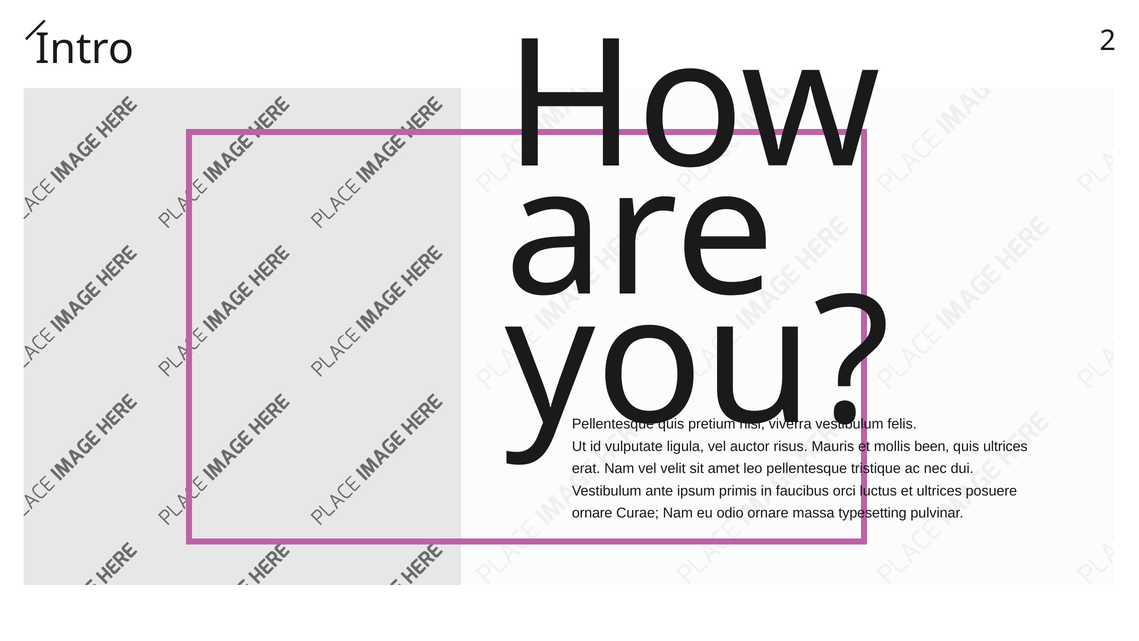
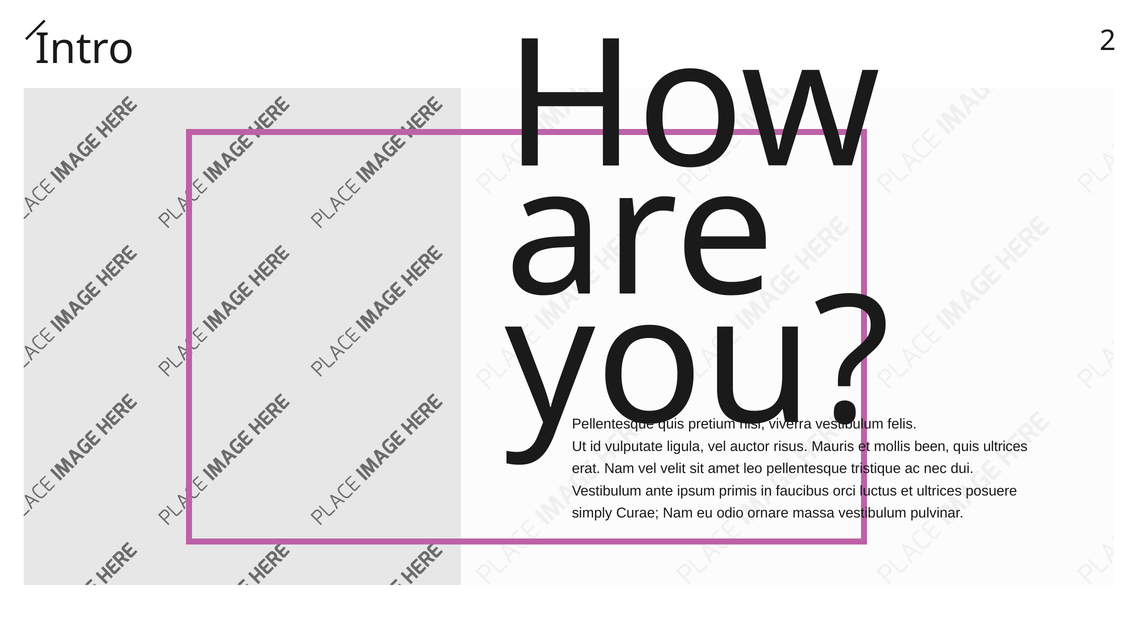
ornare at (592, 513): ornare -> simply
massa typesetting: typesetting -> vestibulum
